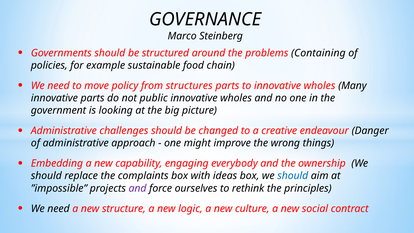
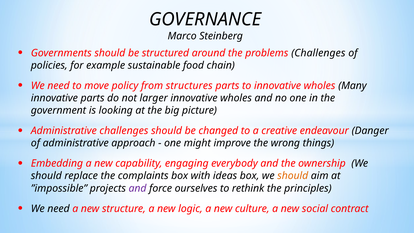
problems Containing: Containing -> Challenges
public: public -> larger
should at (293, 176) colour: blue -> orange
